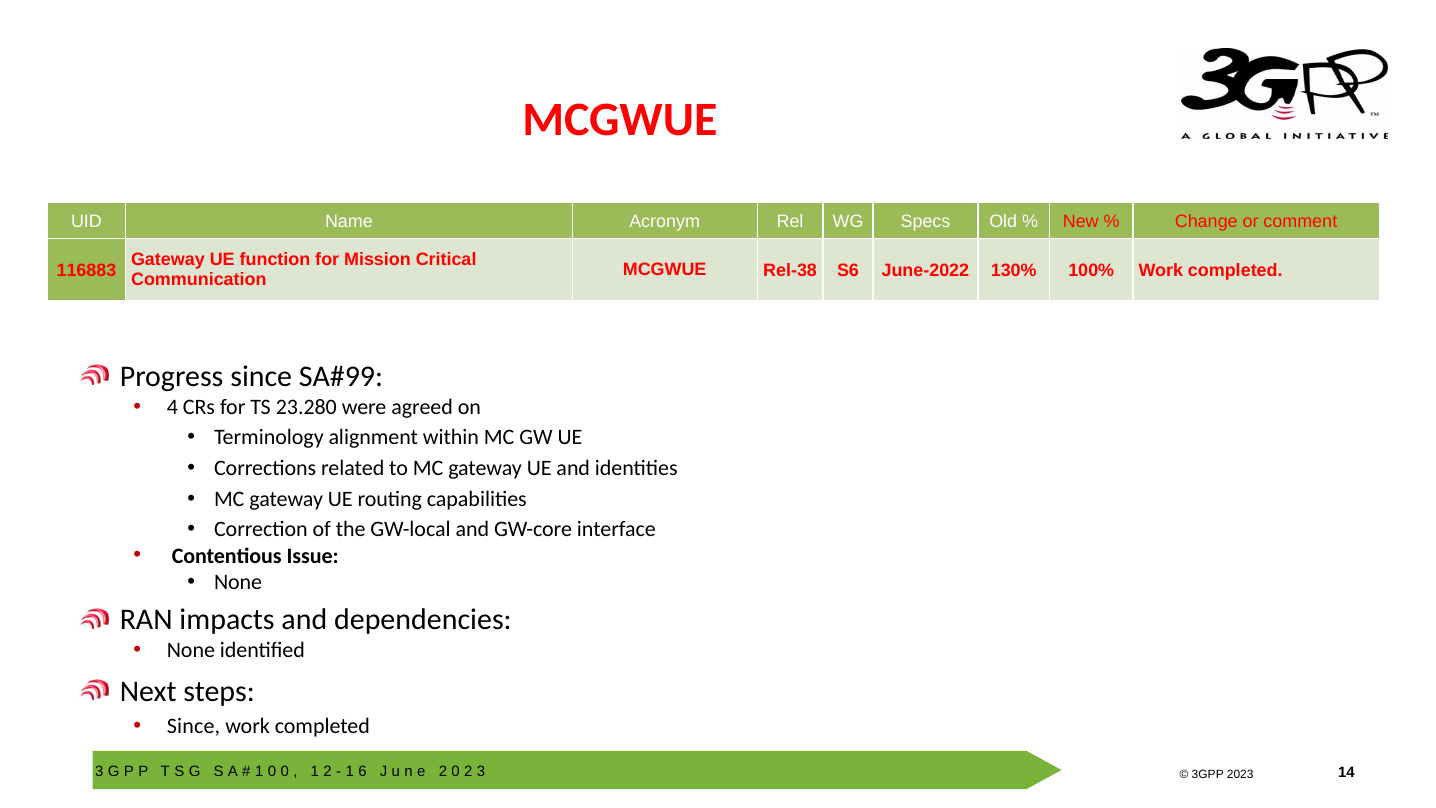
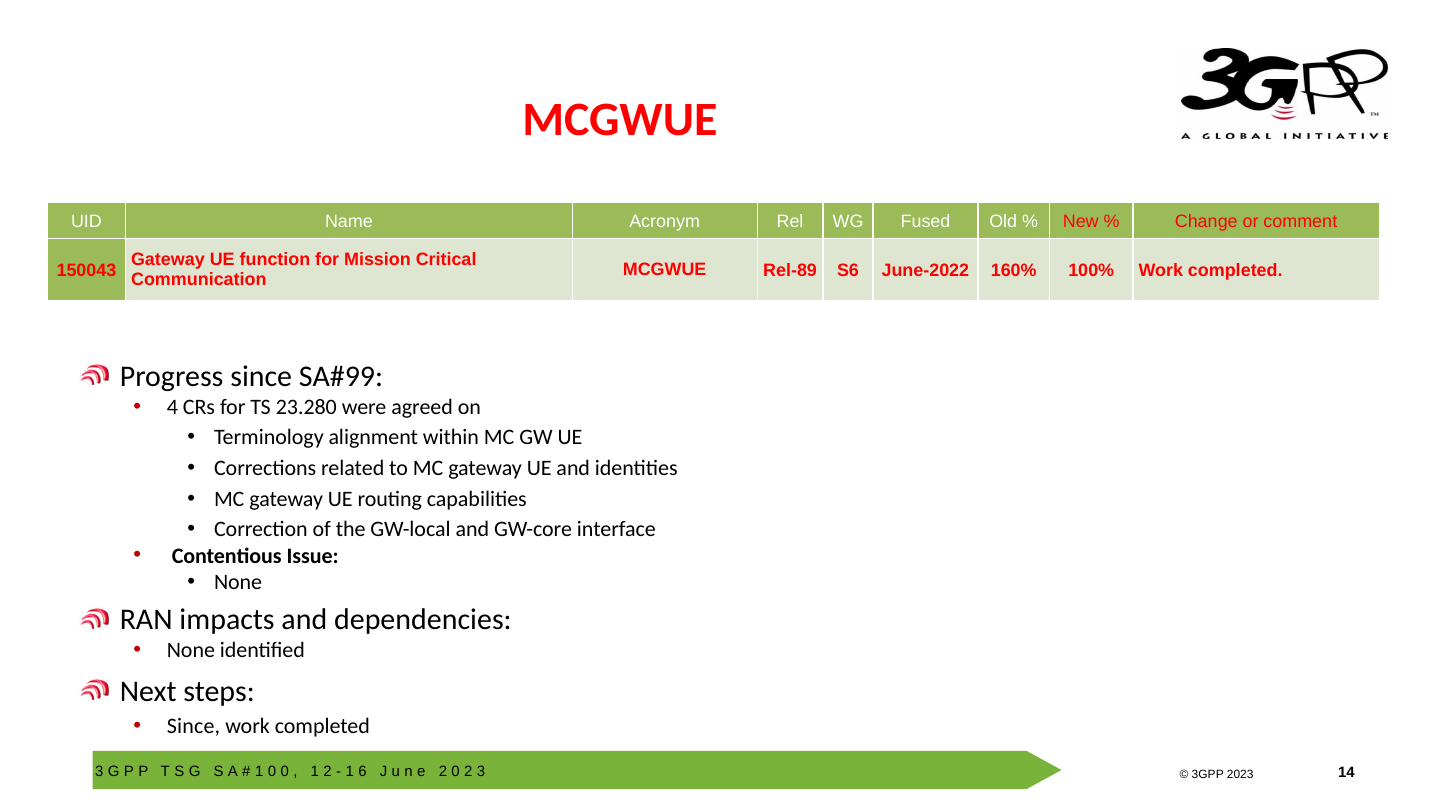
Specs: Specs -> Fused
Rel-38: Rel-38 -> Rel-89
130%: 130% -> 160%
116883: 116883 -> 150043
